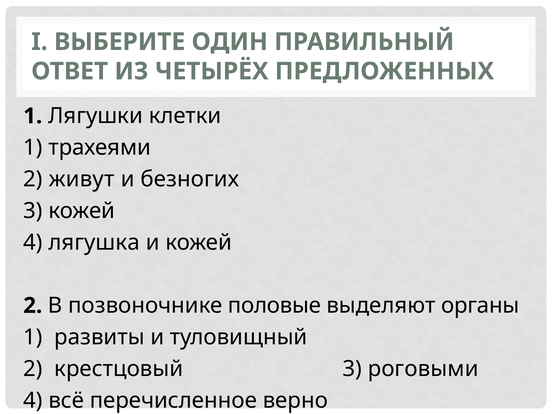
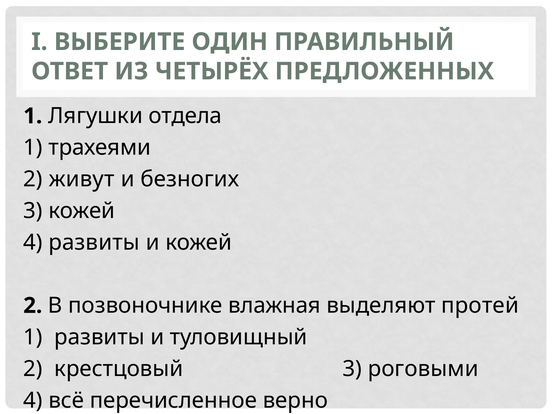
клетки: клетки -> отдела
4 лягушка: лягушка -> развиты
половые: половые -> влажная
органы: органы -> протей
